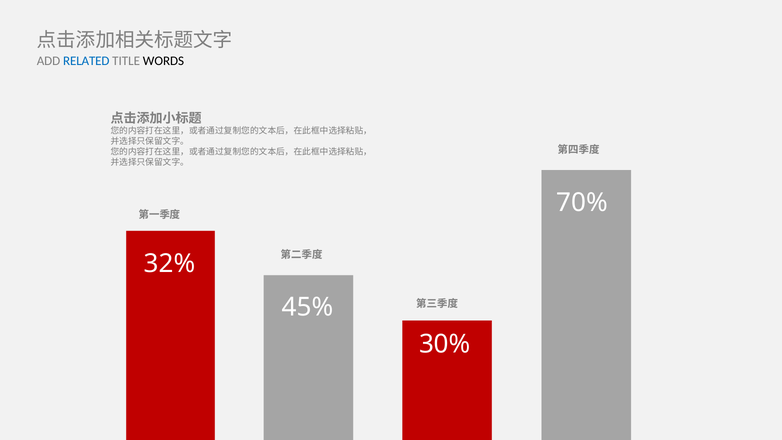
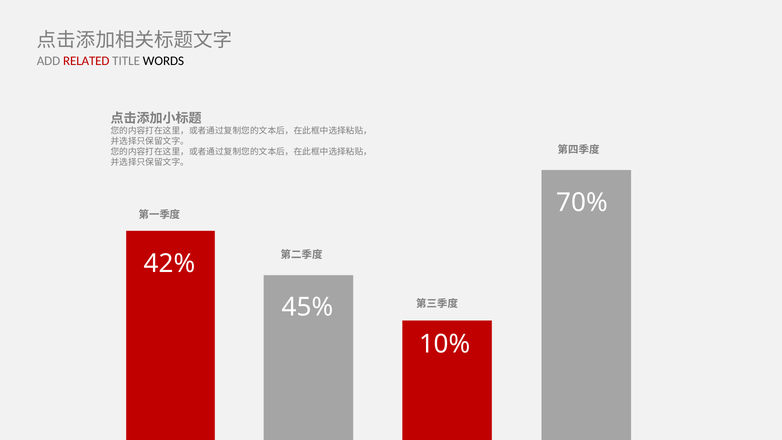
RELATED colour: blue -> red
32%: 32% -> 42%
30%: 30% -> 10%
